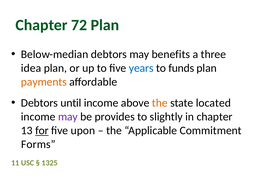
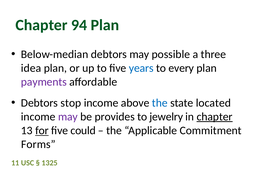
72: 72 -> 94
benefits: benefits -> possible
funds: funds -> every
payments colour: orange -> purple
until: until -> stop
the at (160, 103) colour: orange -> blue
slightly: slightly -> jewelry
chapter at (215, 117) underline: none -> present
upon: upon -> could
